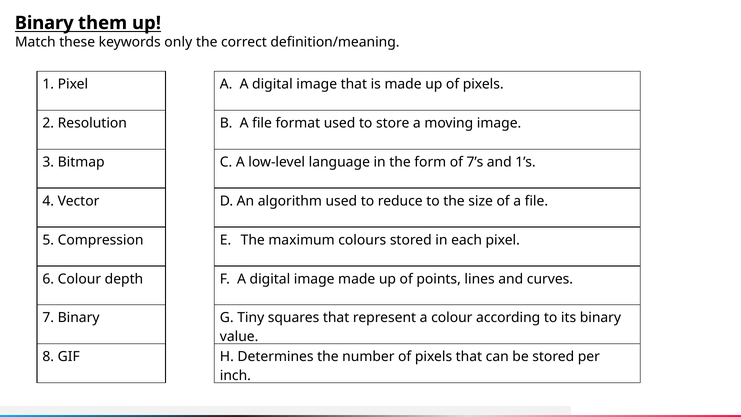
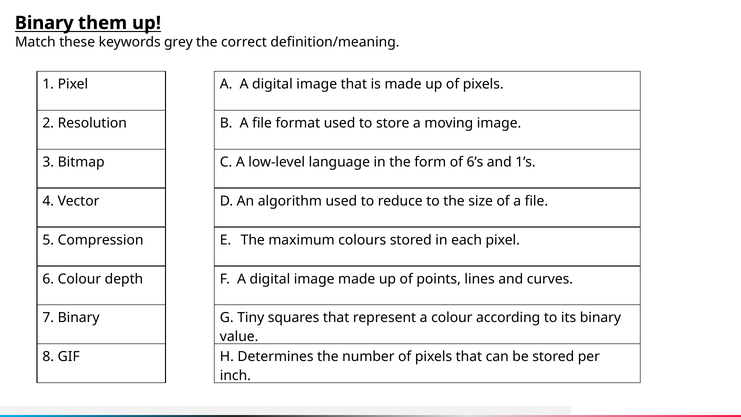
only: only -> grey
7’s: 7’s -> 6’s
